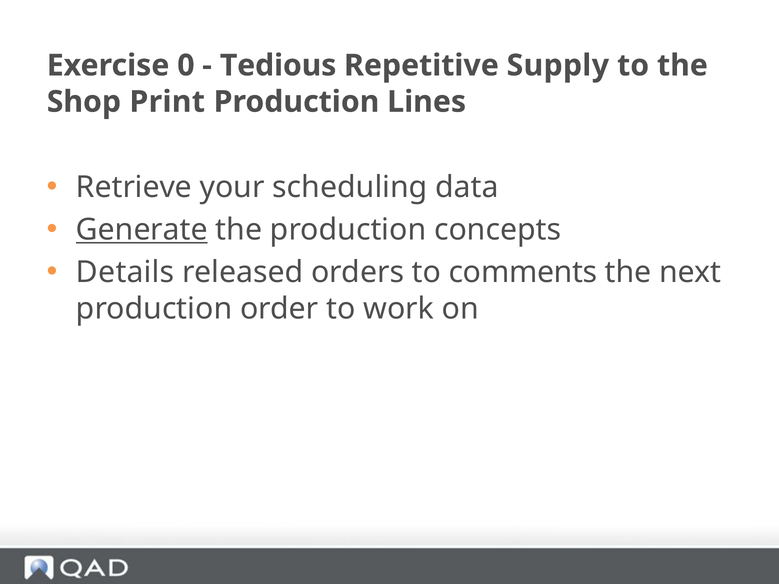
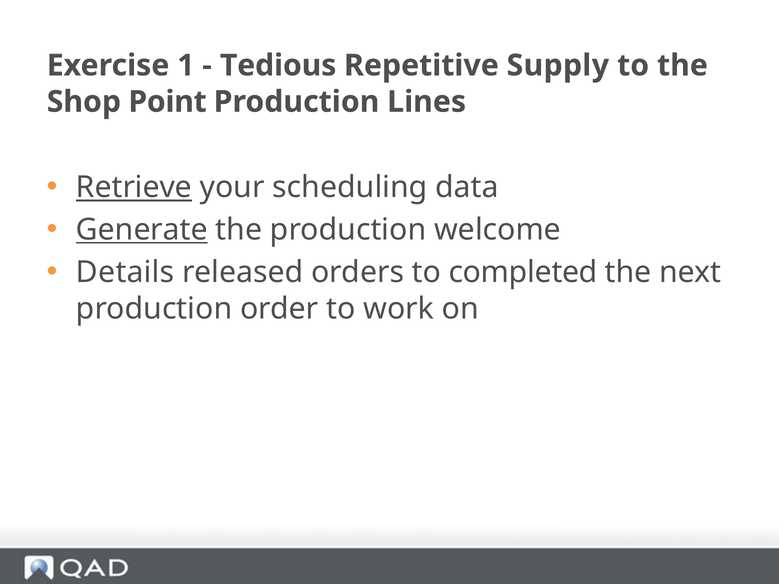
0: 0 -> 1
Print: Print -> Point
Retrieve underline: none -> present
concepts: concepts -> welcome
comments: comments -> completed
